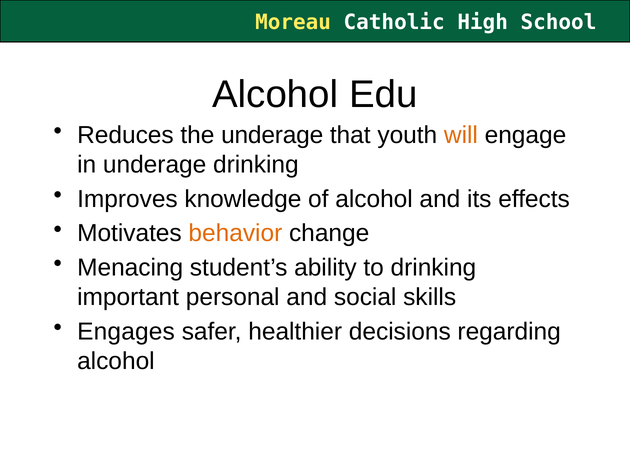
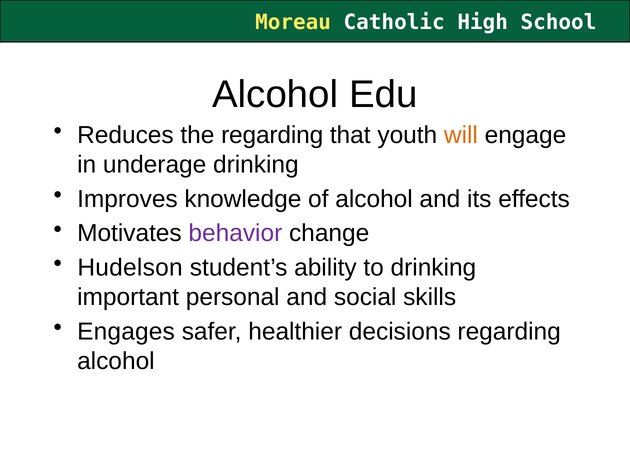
the underage: underage -> regarding
behavior colour: orange -> purple
Menacing: Menacing -> Hudelson
